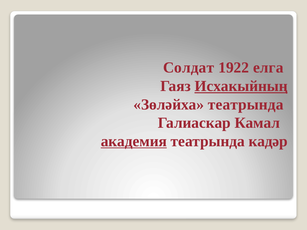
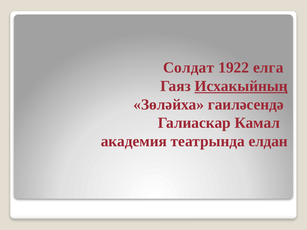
Зөләйха театрында: театрында -> гаиләсендә
академия underline: present -> none
кадәр: кадәр -> елдан
